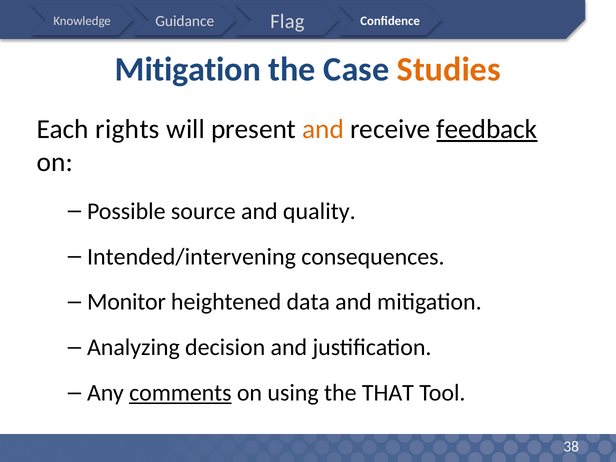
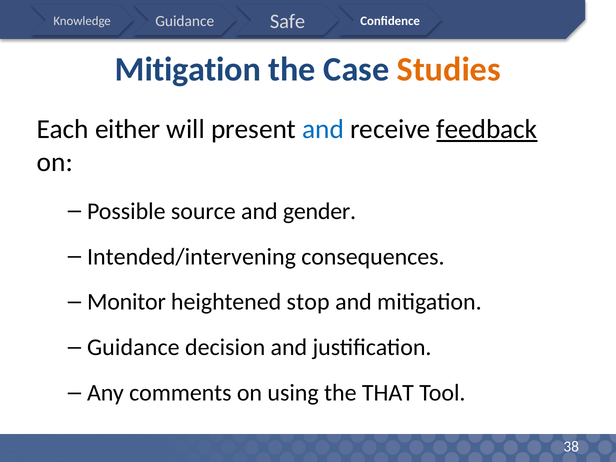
Flag: Flag -> Safe
rights: rights -> either
and at (323, 129) colour: orange -> blue
quality: quality -> gender
data: data -> stop
Analyzing at (133, 348): Analyzing -> Guidance
comments underline: present -> none
